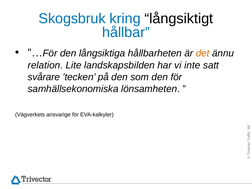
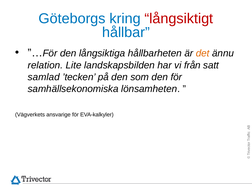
Skogsbruk: Skogsbruk -> Göteborgs
långsiktigt colour: black -> red
inte: inte -> från
svårare: svårare -> samlad
